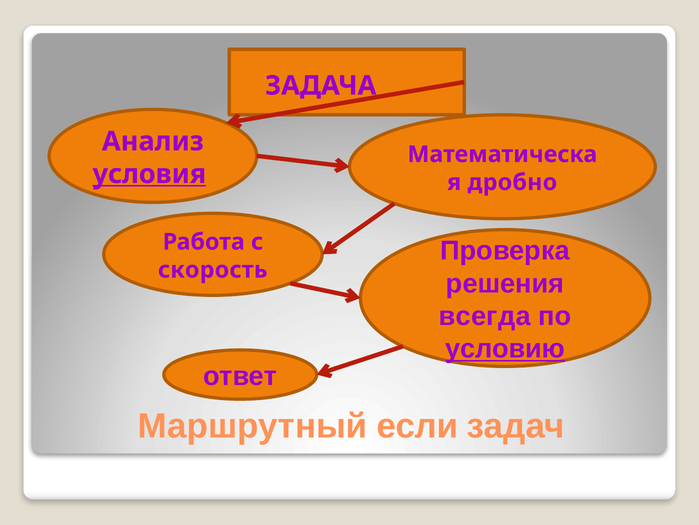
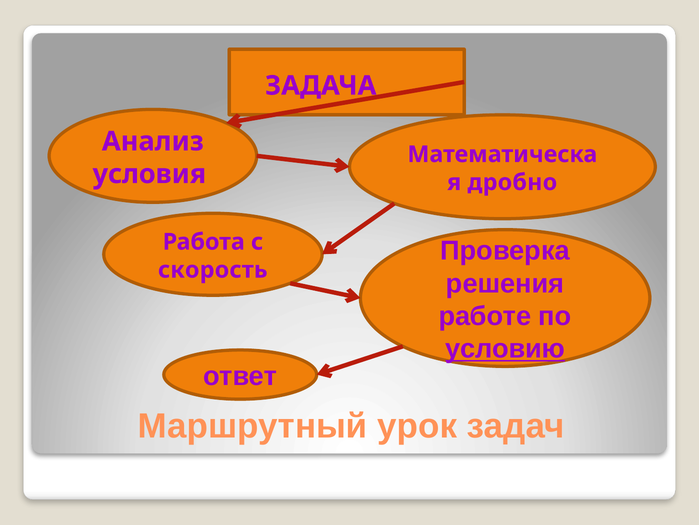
условия underline: present -> none
всегда: всегда -> работе
если: если -> урок
